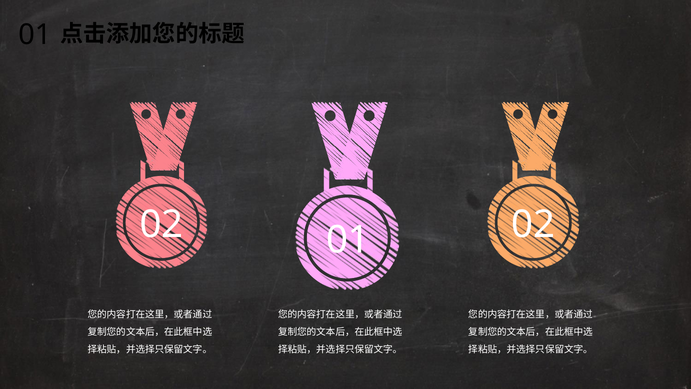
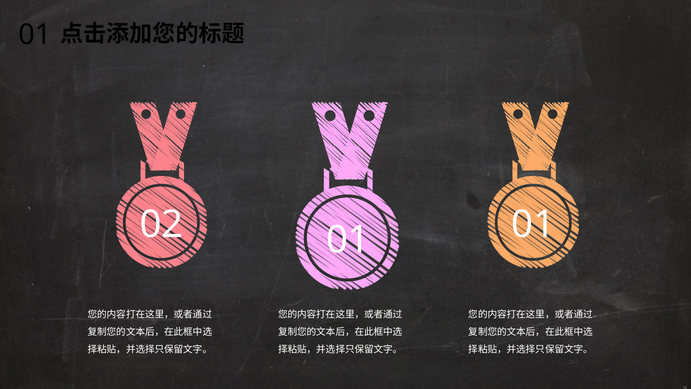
02 02: 02 -> 01
